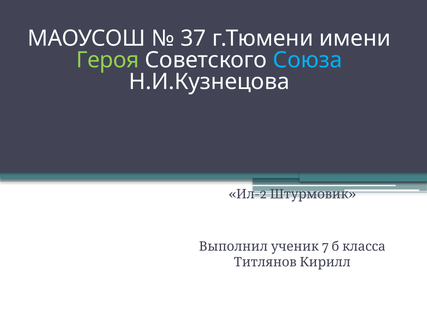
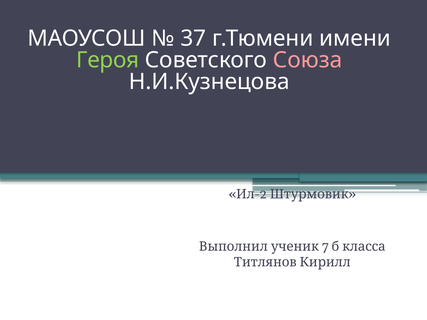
Союза colour: light blue -> pink
